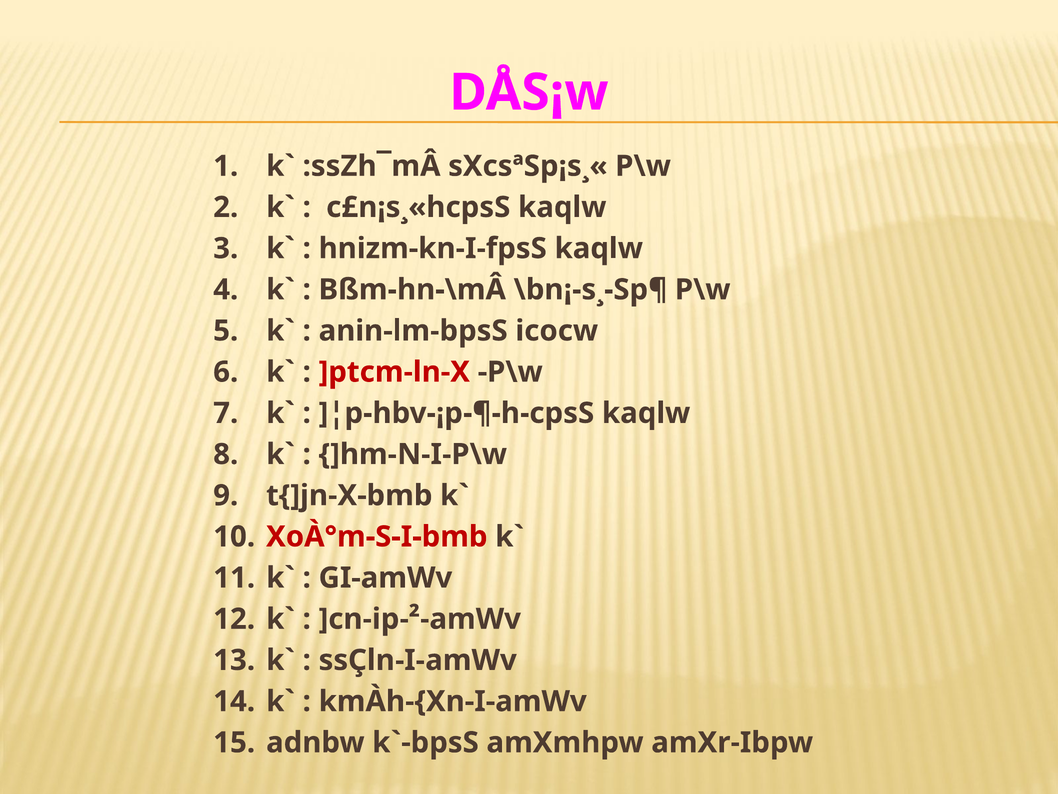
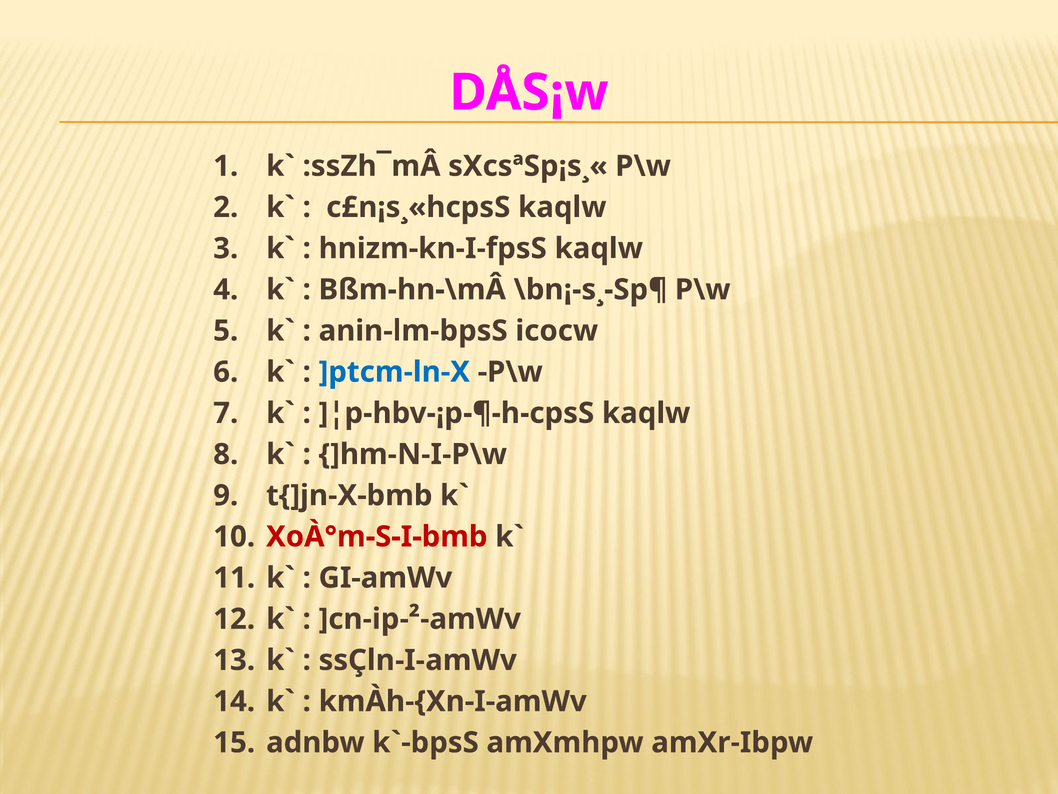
]ptcm-ln-X colour: red -> blue
